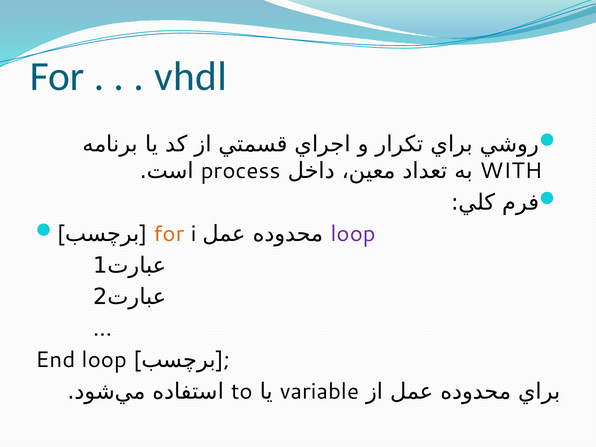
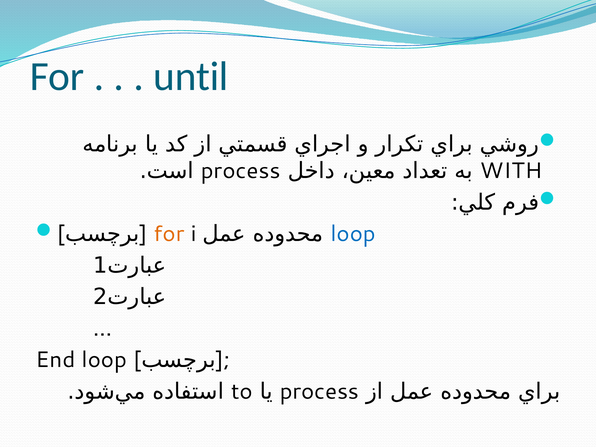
vhdl: vhdl -> until
loop at (353, 234) colour: purple -> blue
variable at (319, 391): variable -> process
